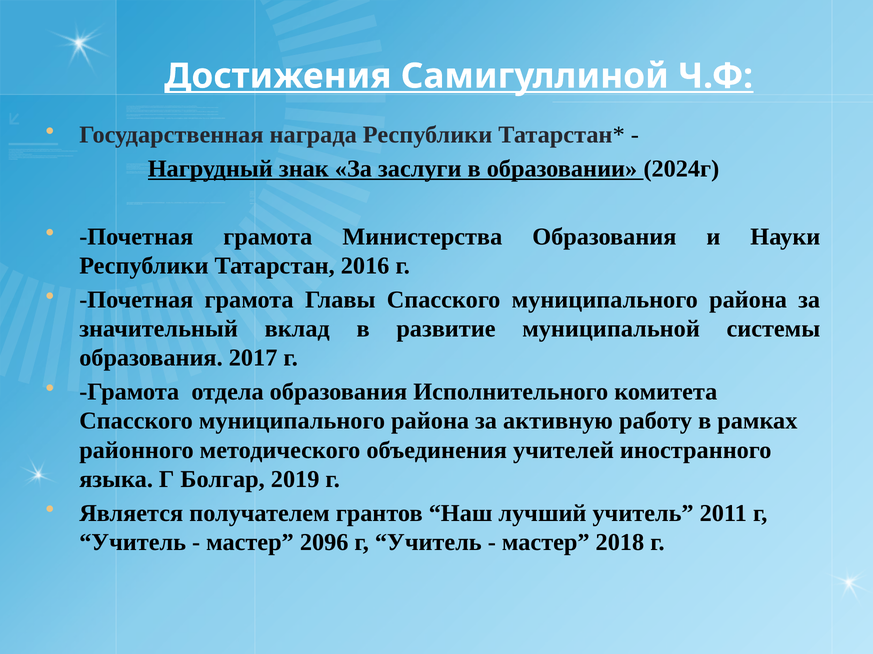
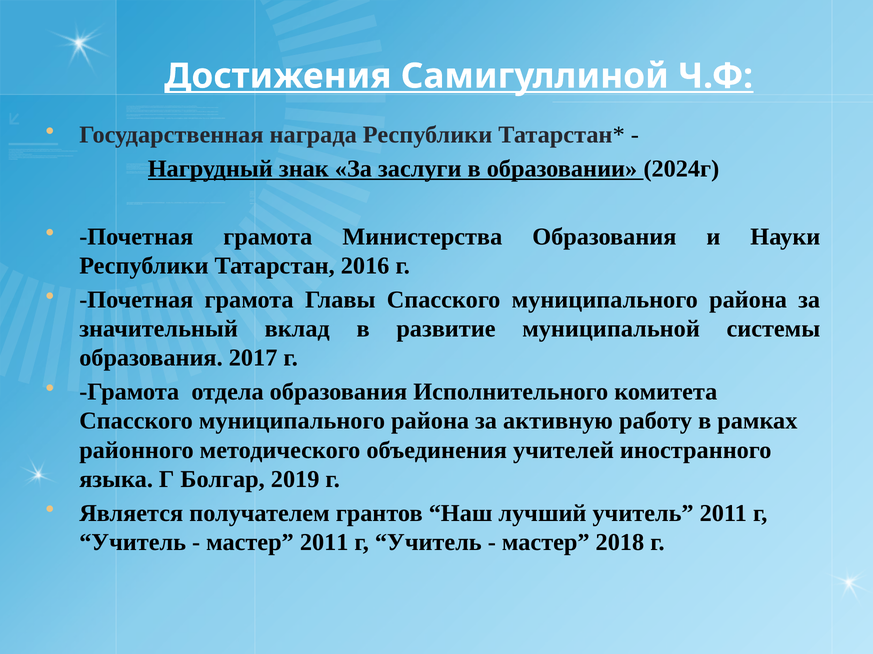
мастер 2096: 2096 -> 2011
